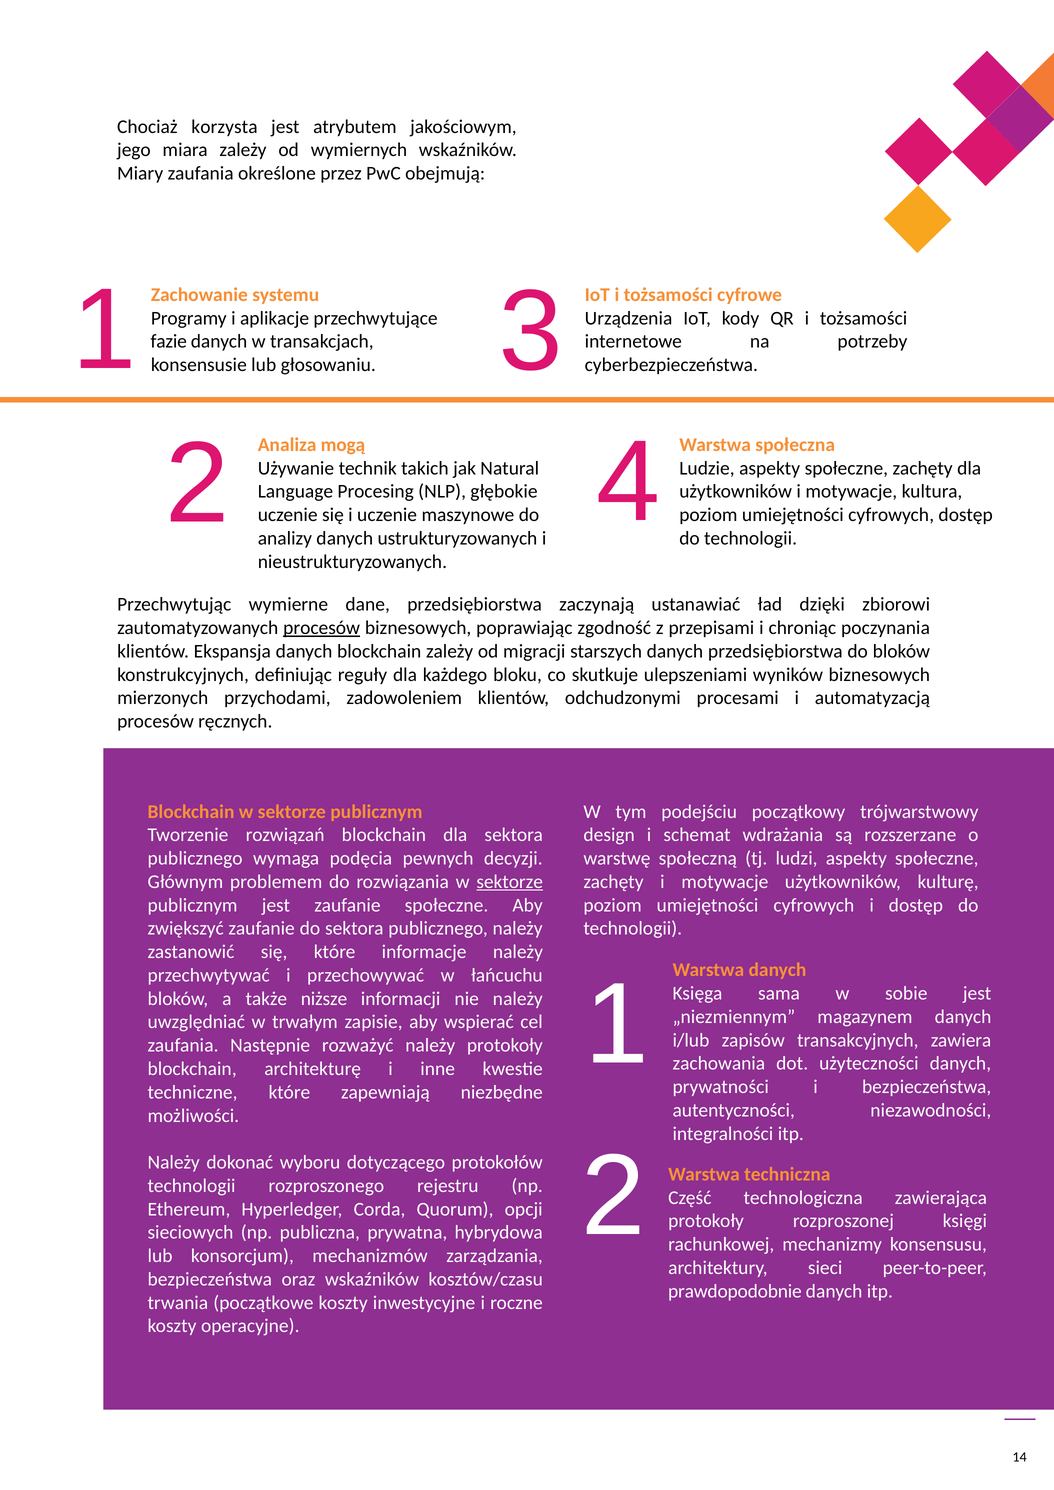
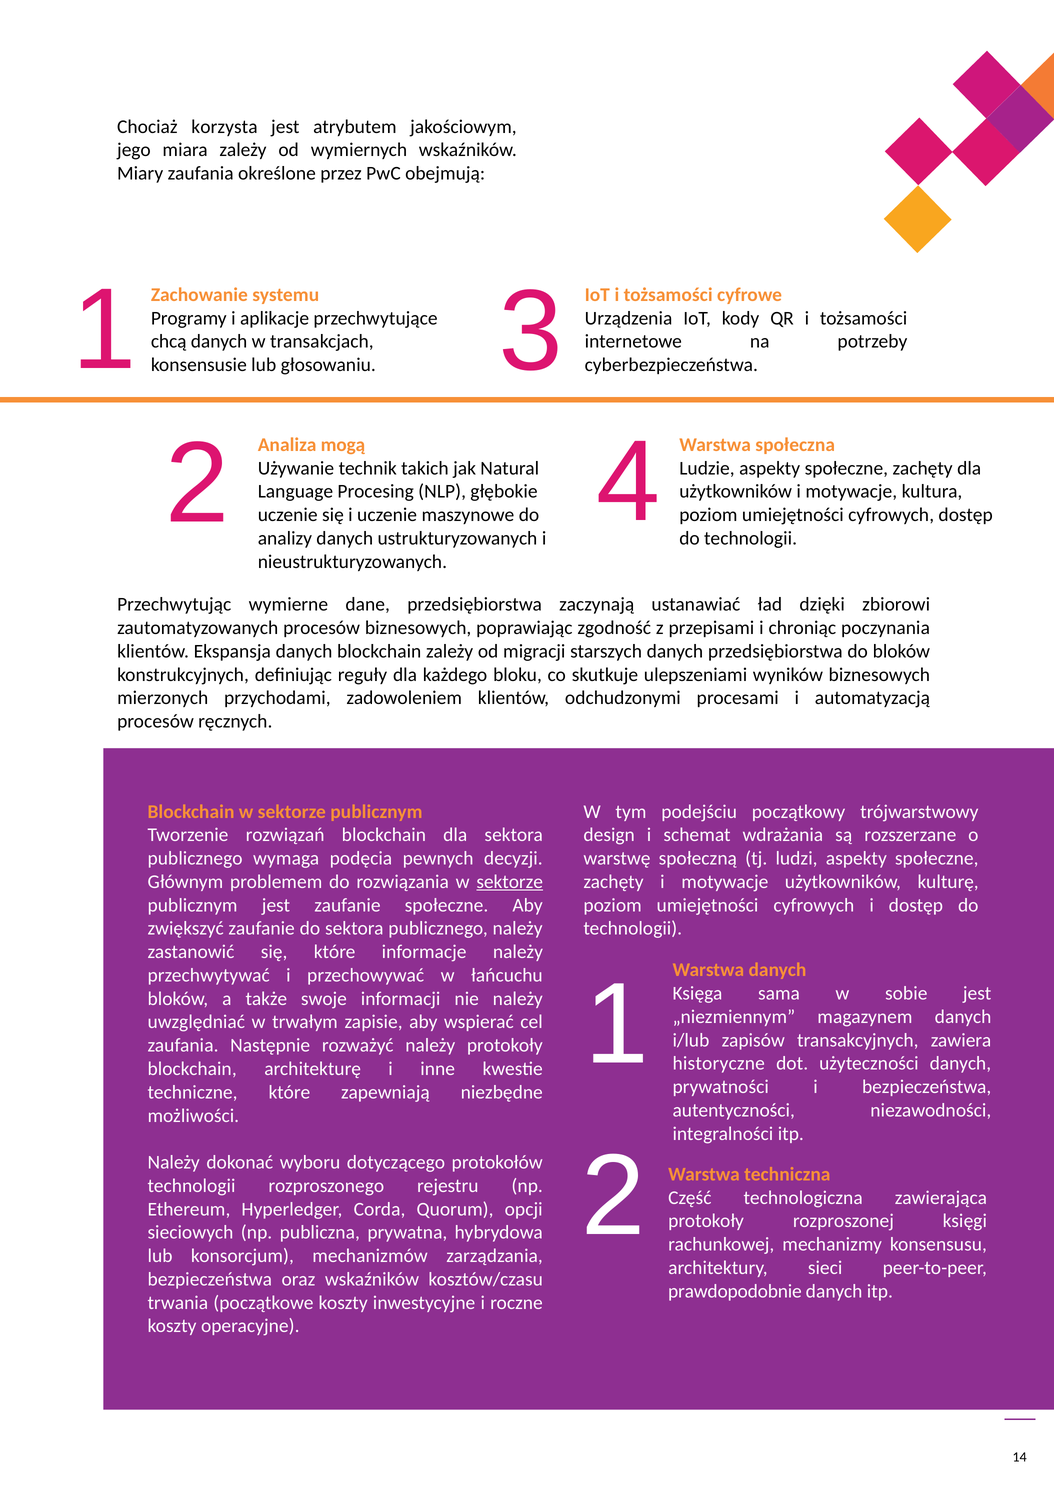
fazie: fazie -> chcą
procesów at (322, 628) underline: present -> none
niższe: niższe -> swoje
zachowania: zachowania -> historyczne
